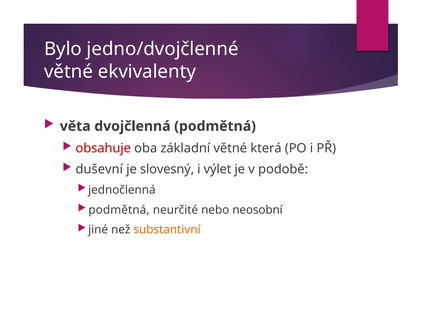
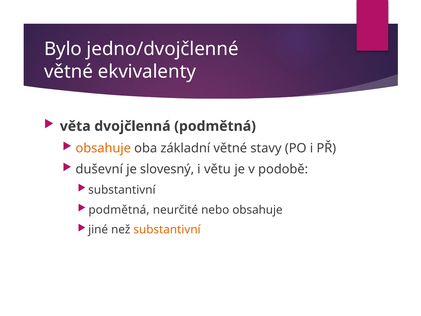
obsahuje at (103, 148) colour: red -> orange
která: která -> stavy
výlet: výlet -> větu
jednočlenná at (122, 190): jednočlenná -> substantivní
nebo neosobní: neosobní -> obsahuje
